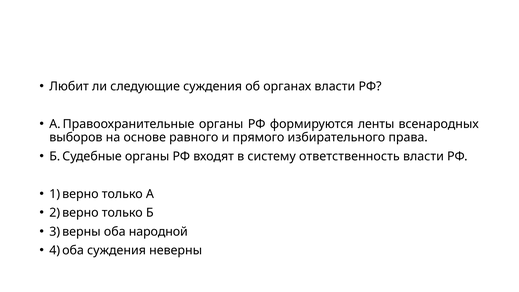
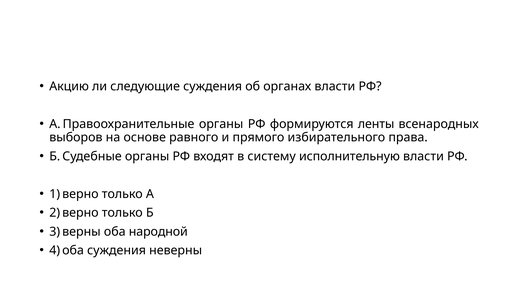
Любит: Любит -> Акцию
ответственность: ответственность -> исполнительную
